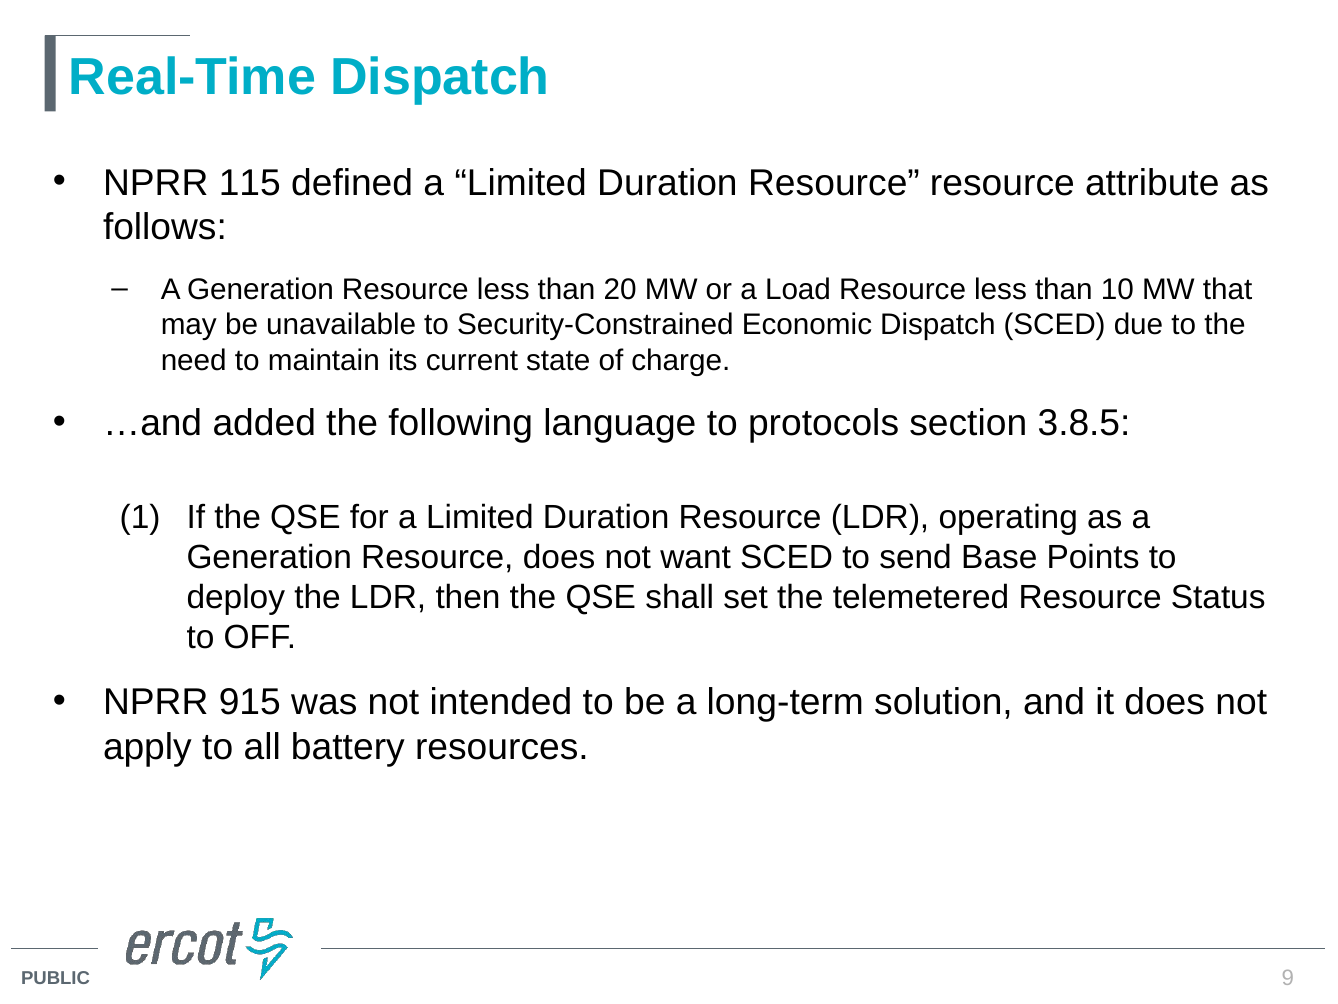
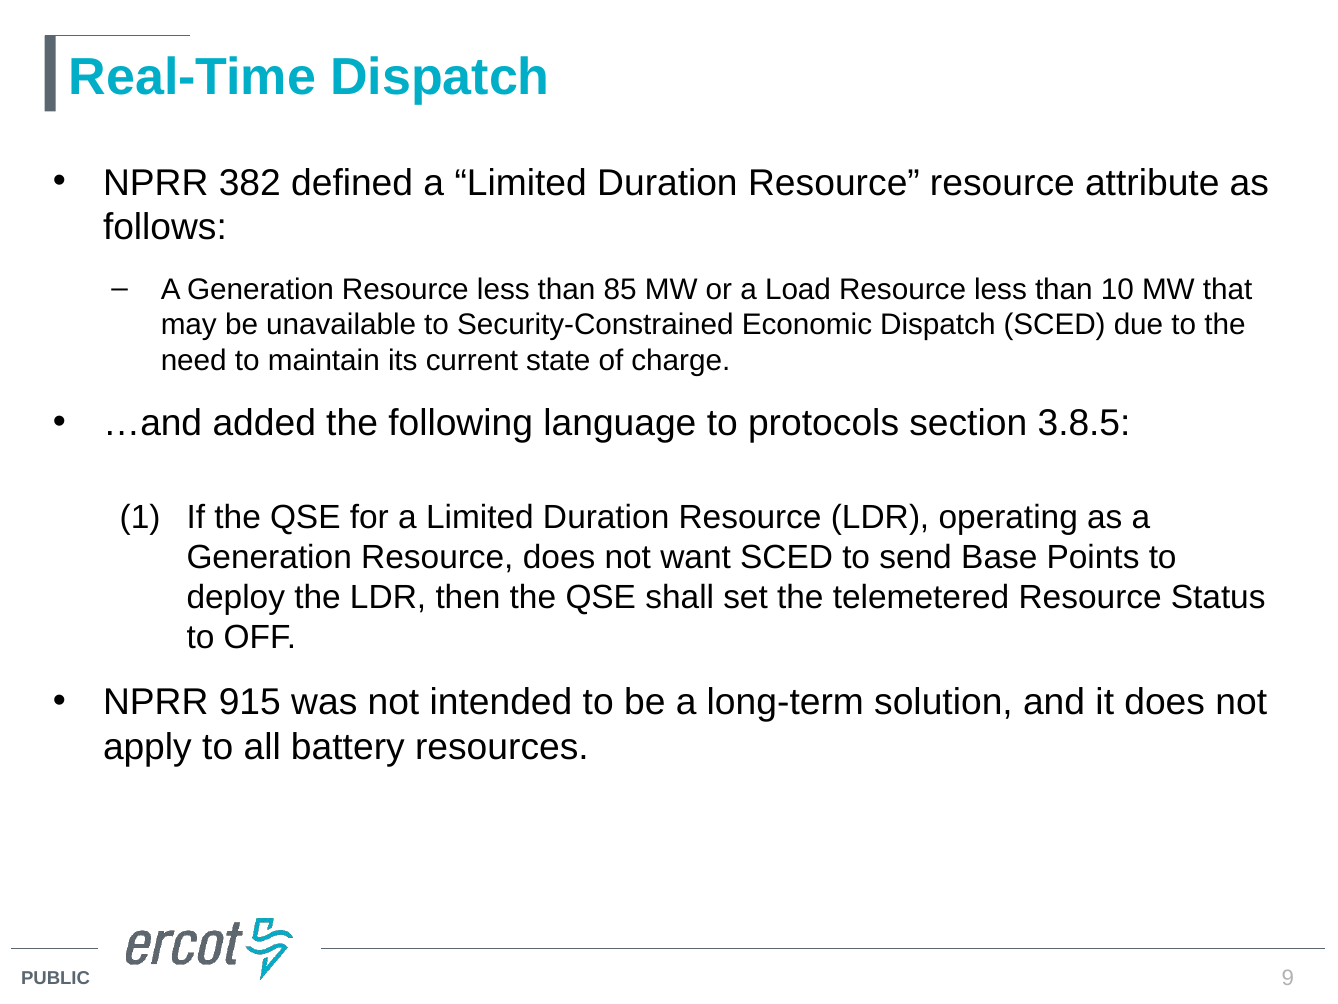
115: 115 -> 382
20: 20 -> 85
